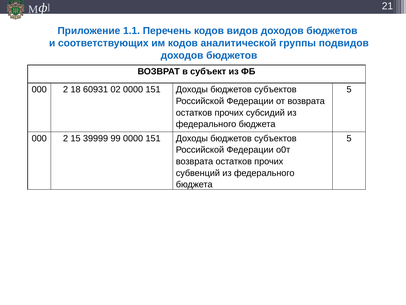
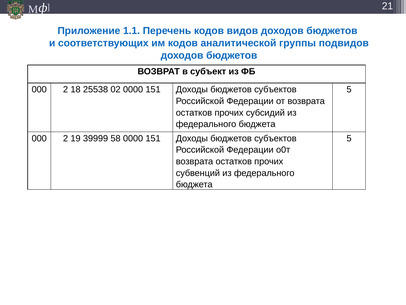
60931: 60931 -> 25538
15: 15 -> 19
99: 99 -> 58
